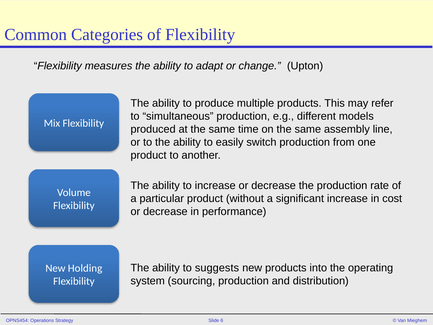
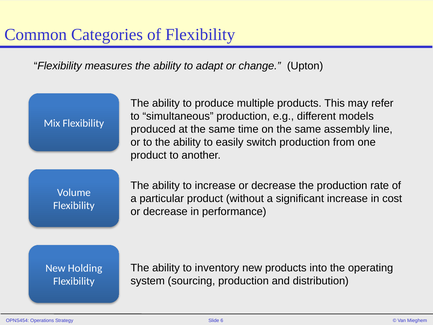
suggests: suggests -> inventory
